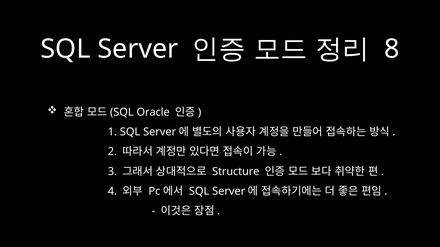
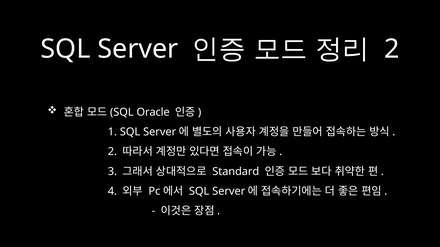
8 at (392, 49): 8 -> 2
Structure: Structure -> Standard
